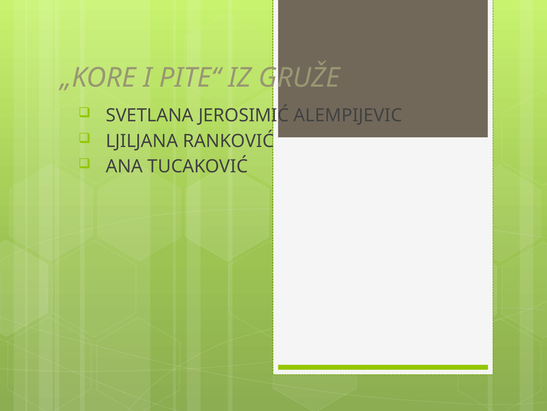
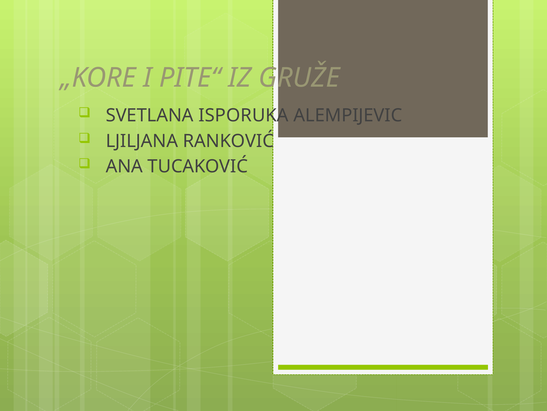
JEROSIMIĆ: JEROSIMIĆ -> ISPORUKA
